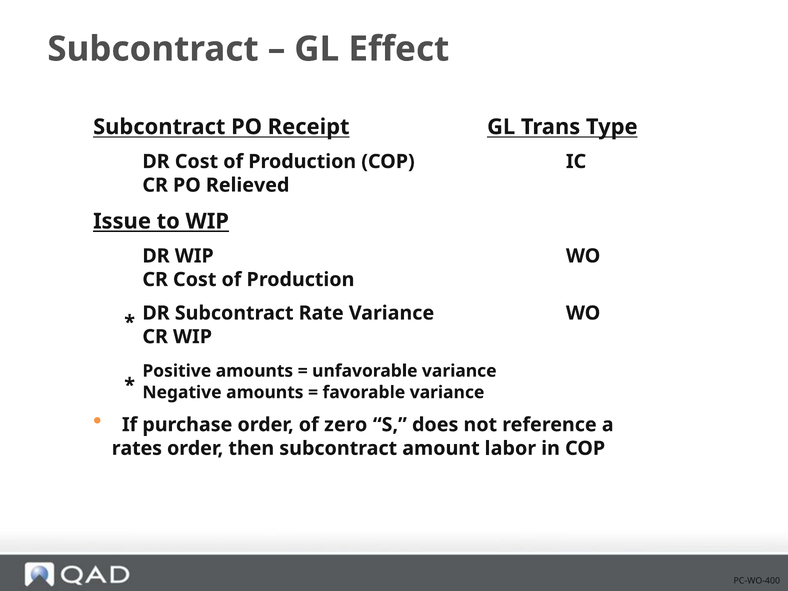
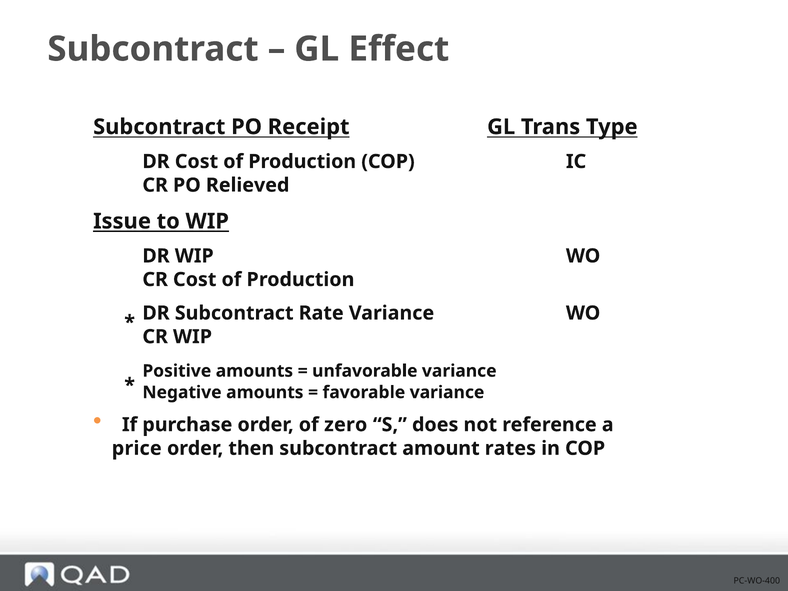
rates: rates -> price
labor: labor -> rates
